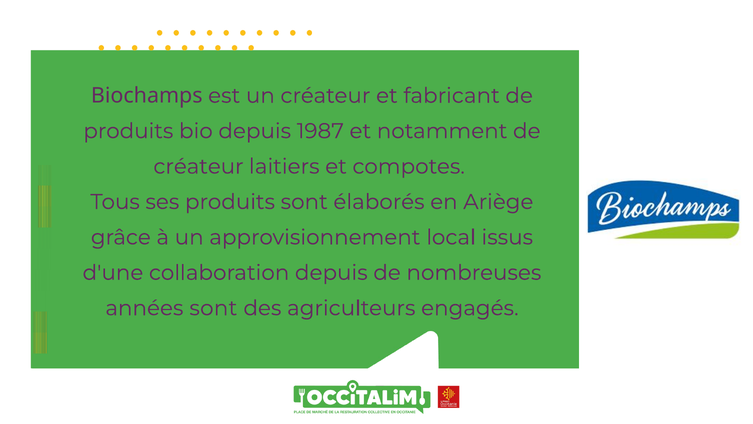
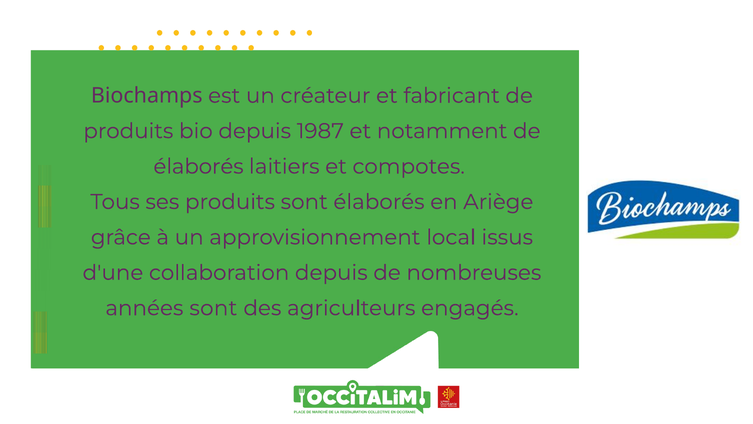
créateur at (198, 166): créateur -> élaborés
